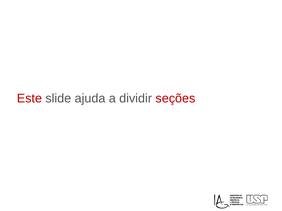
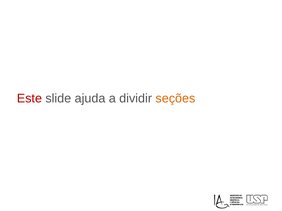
seções colour: red -> orange
